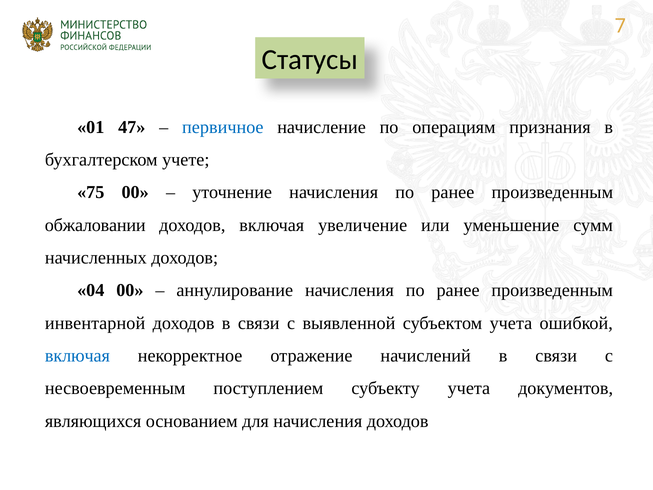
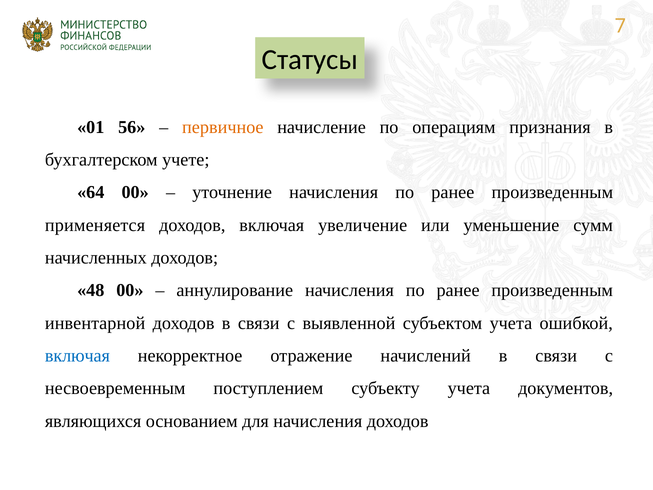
47: 47 -> 56
первичное colour: blue -> orange
75: 75 -> 64
обжаловании: обжаловании -> применяется
04: 04 -> 48
